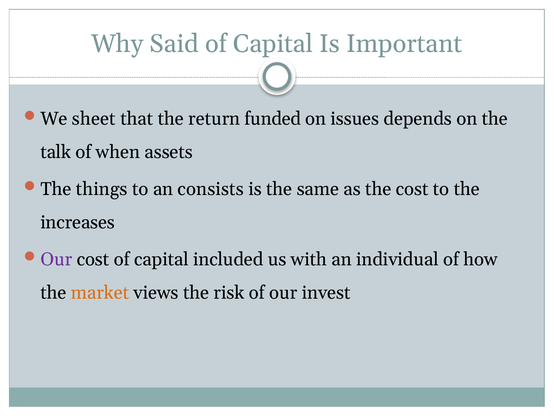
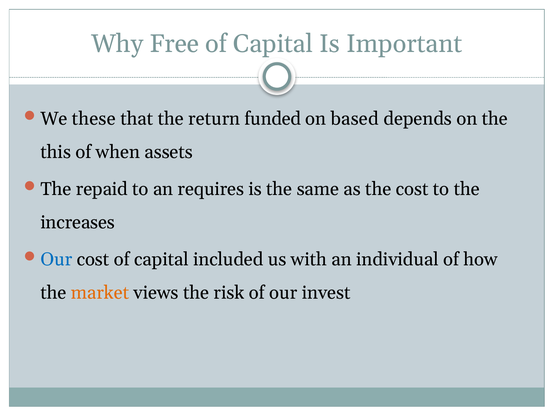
Said: Said -> Free
sheet: sheet -> these
issues: issues -> based
talk: talk -> this
things: things -> repaid
consists: consists -> requires
Our at (56, 259) colour: purple -> blue
